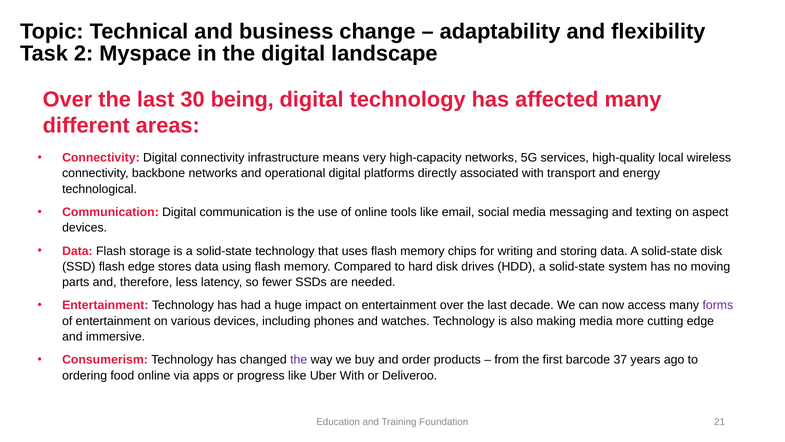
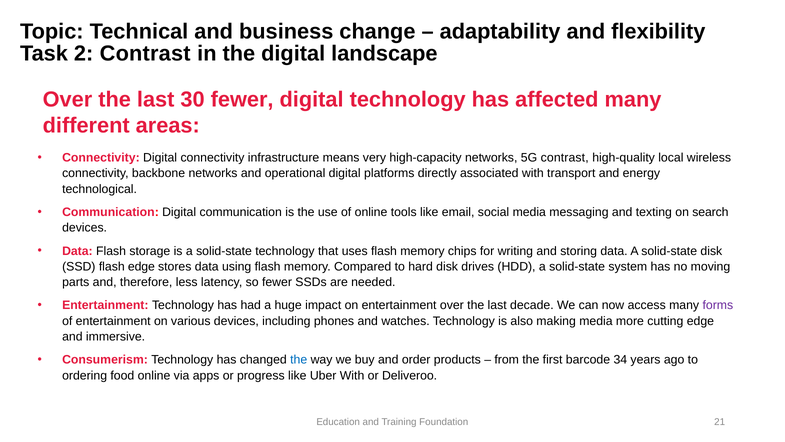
2 Myspace: Myspace -> Contrast
30 being: being -> fewer
5G services: services -> contrast
aspect: aspect -> search
the at (299, 360) colour: purple -> blue
37: 37 -> 34
